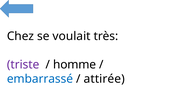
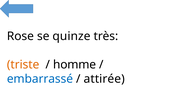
Chez: Chez -> Rose
voulait: voulait -> quinze
triste colour: purple -> orange
